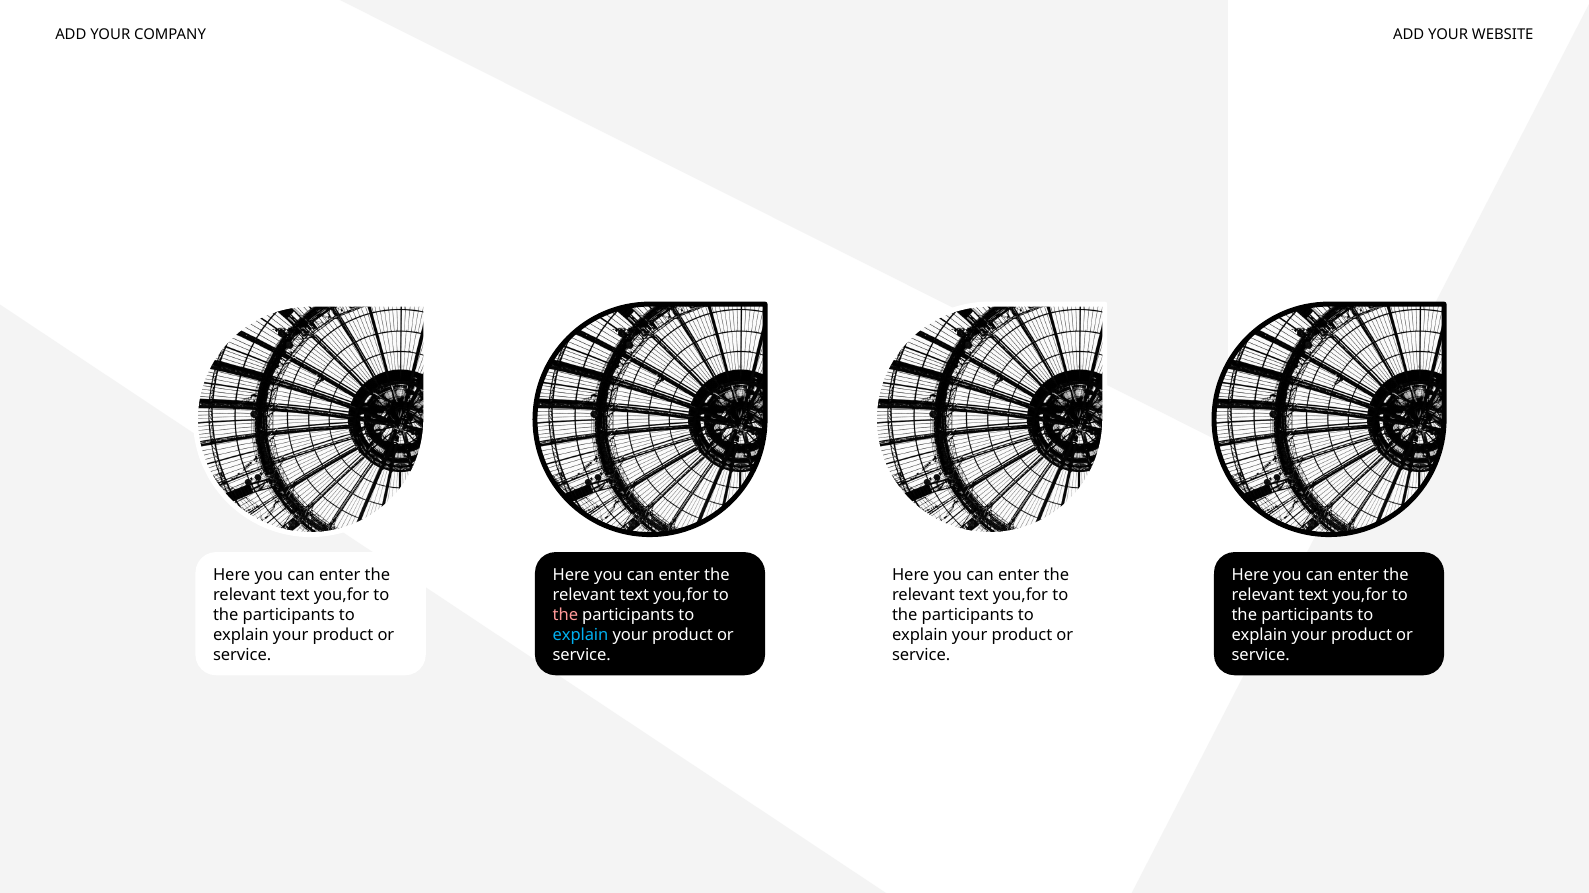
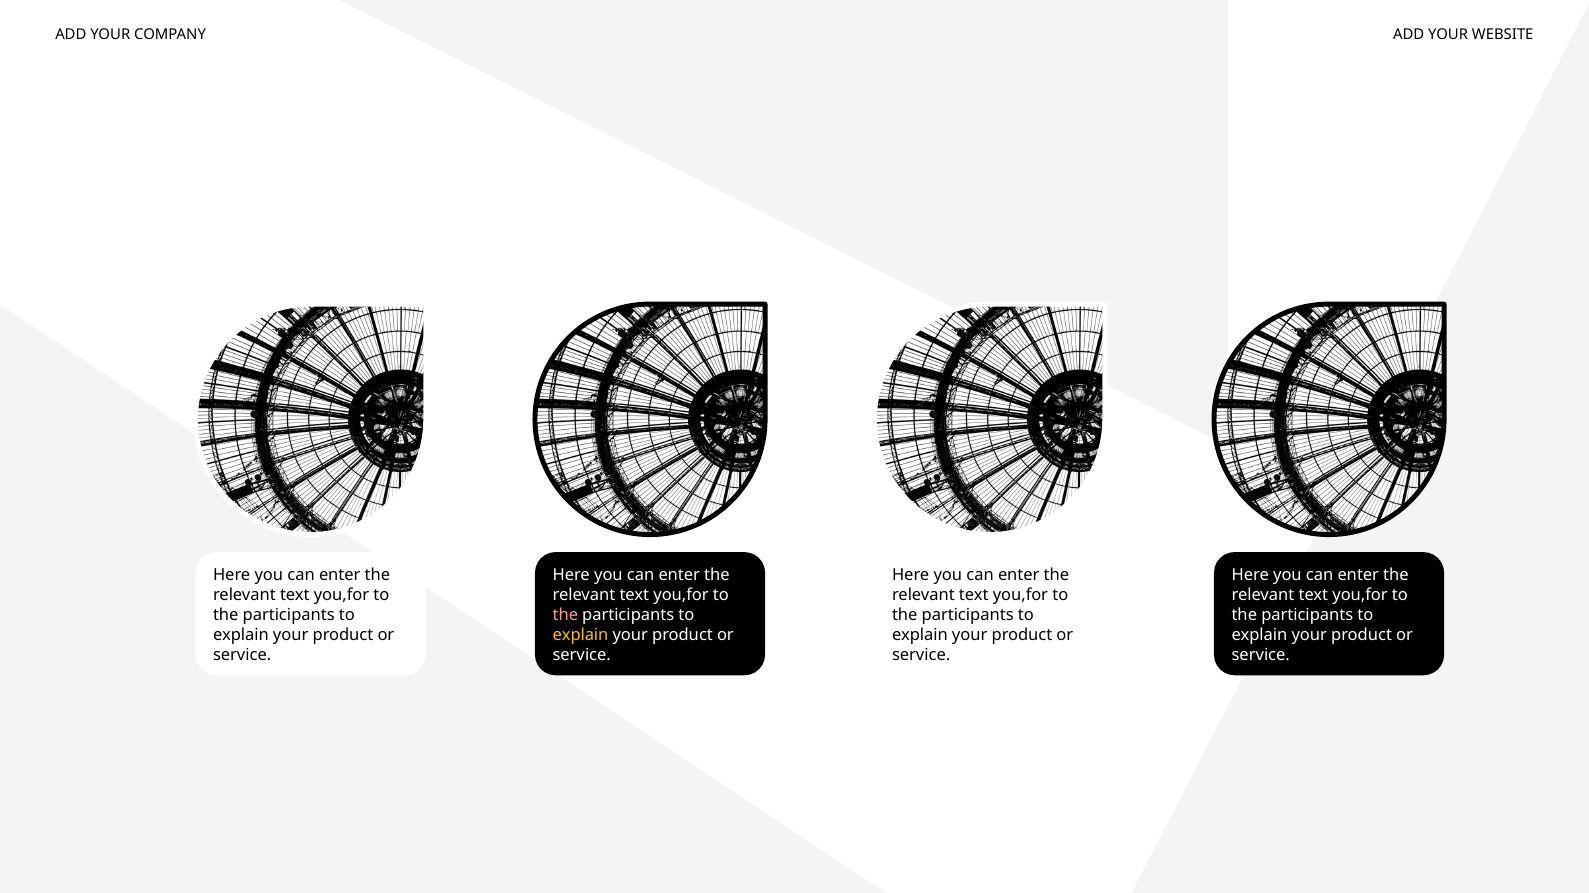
explain at (581, 634) colour: light blue -> yellow
